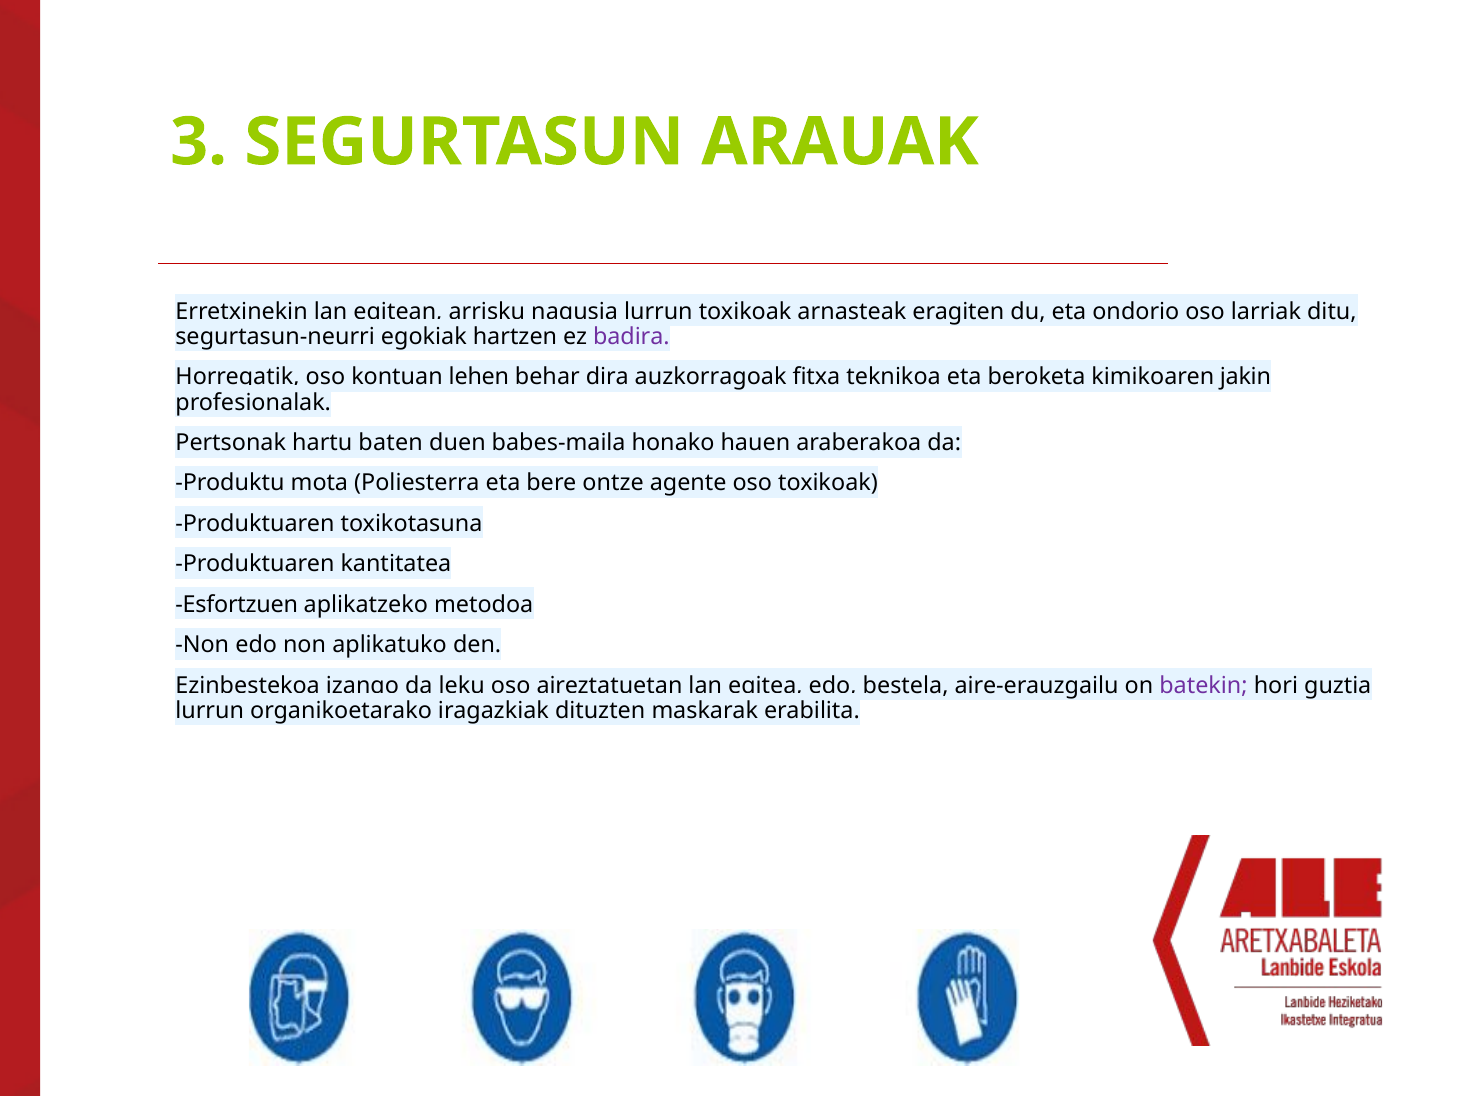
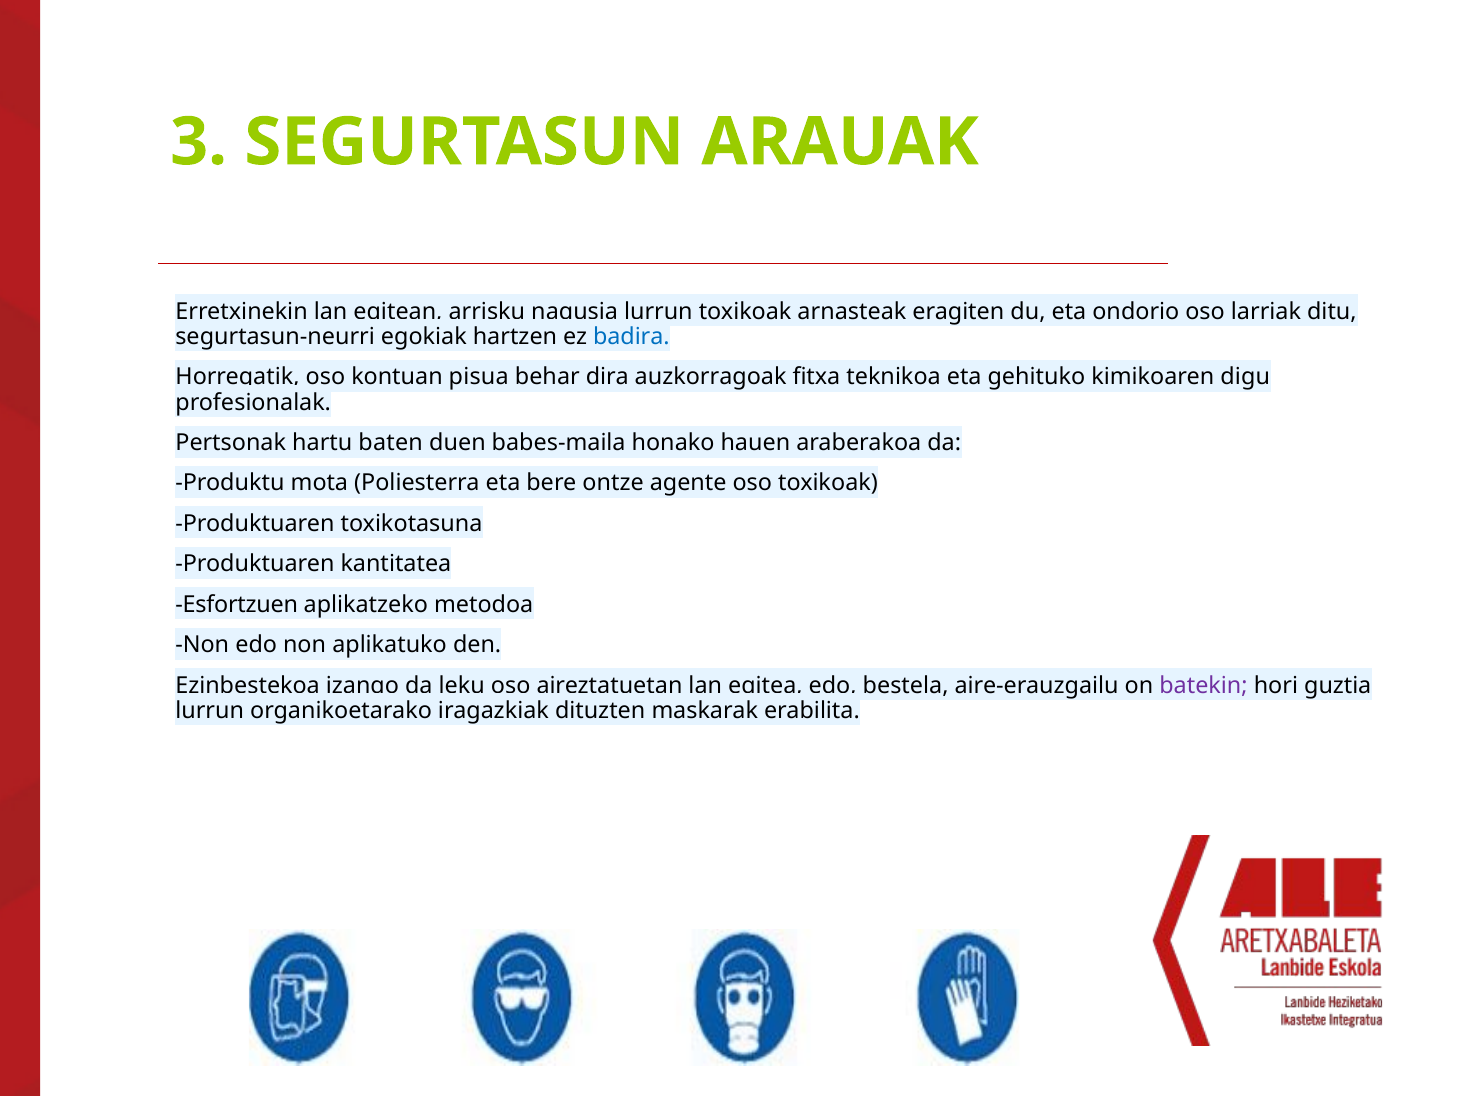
badira colour: purple -> blue
lehen: lehen -> pisua
beroketa: beroketa -> gehituko
jakin: jakin -> digu
